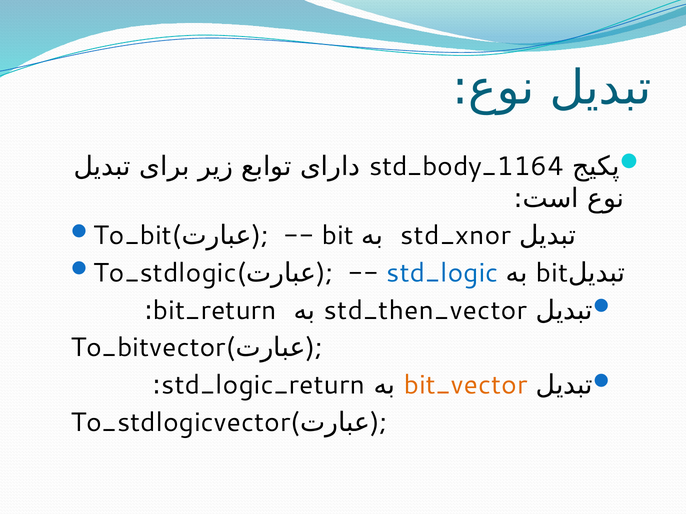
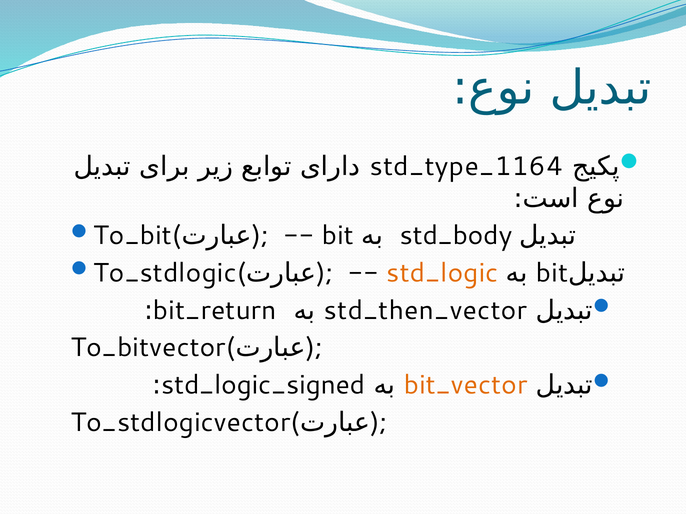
std_body_1164: std_body_1164 -> std_type_1164
std_xnor: std_xnor -> std_body
std_logic colour: blue -> orange
std_logic_return: std_logic_return -> std_logic_signed
